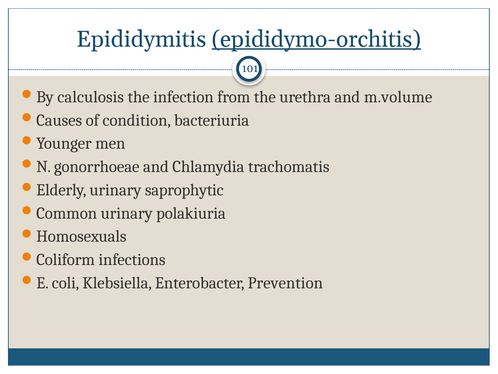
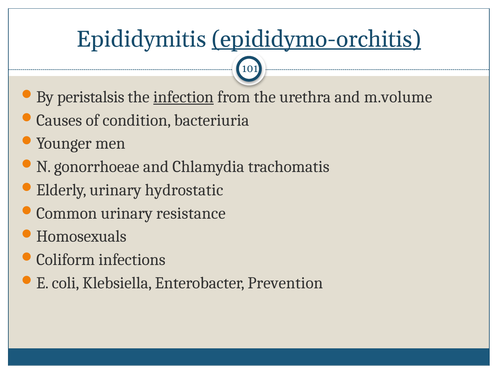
calculosis: calculosis -> peristalsis
infection underline: none -> present
saprophytic: saprophytic -> hydrostatic
polakiuria: polakiuria -> resistance
